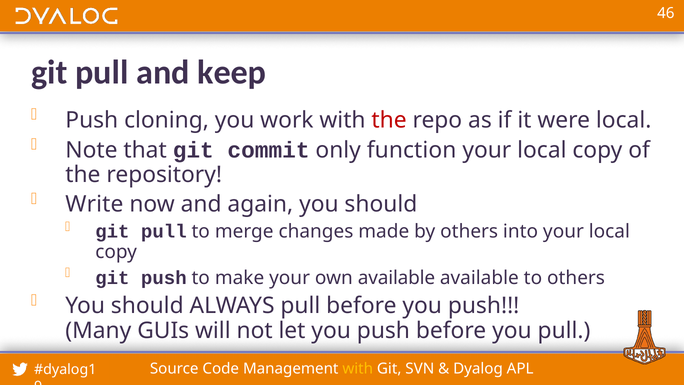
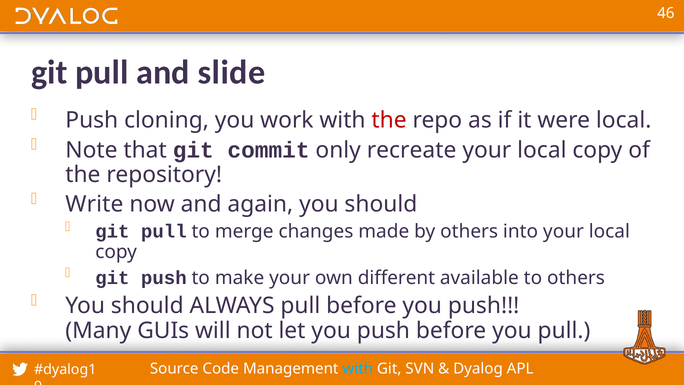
keep: keep -> slide
function: function -> recreate
own available: available -> different
with at (358, 369) colour: yellow -> light blue
